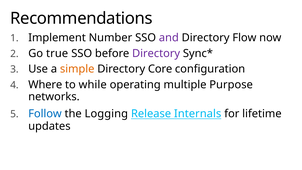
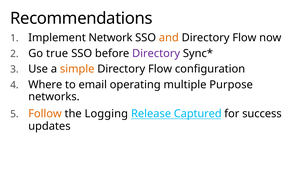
Number: Number -> Network
and colour: purple -> orange
Core at (160, 69): Core -> Flow
while: while -> email
Follow colour: blue -> orange
Internals: Internals -> Captured
lifetime: lifetime -> success
